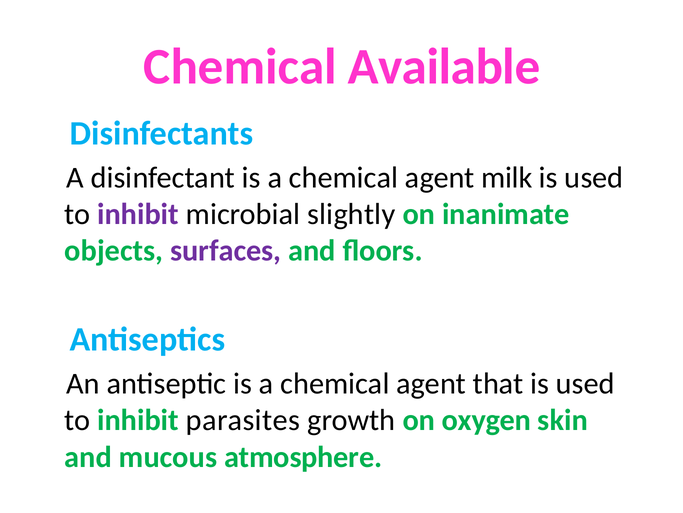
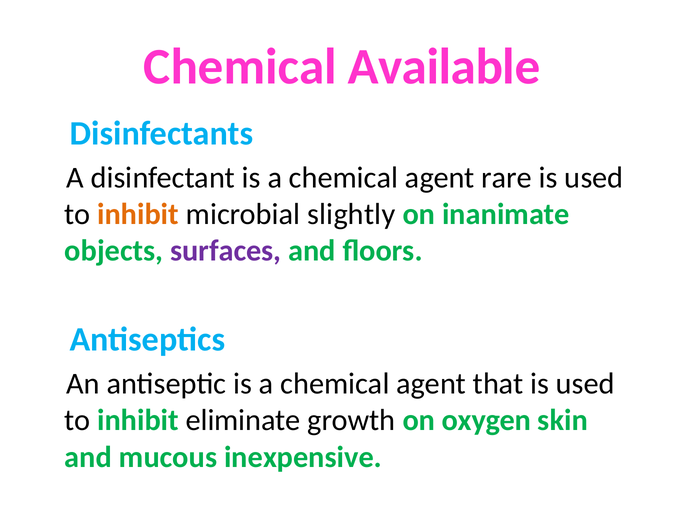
milk: milk -> rare
inhibit at (138, 214) colour: purple -> orange
parasites: parasites -> eliminate
atmosphere: atmosphere -> inexpensive
